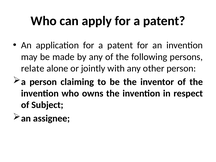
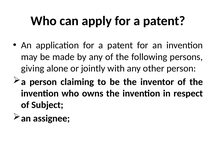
relate: relate -> giving
